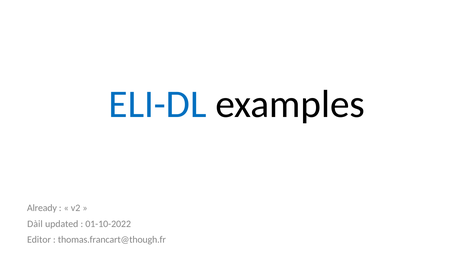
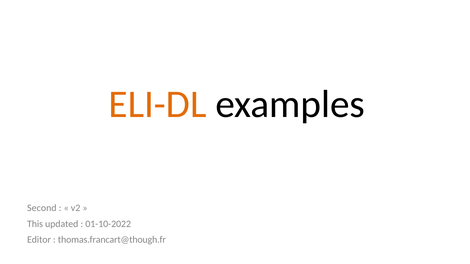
ELI-DL colour: blue -> orange
Already: Already -> Second
Dàil: Dàil -> This
